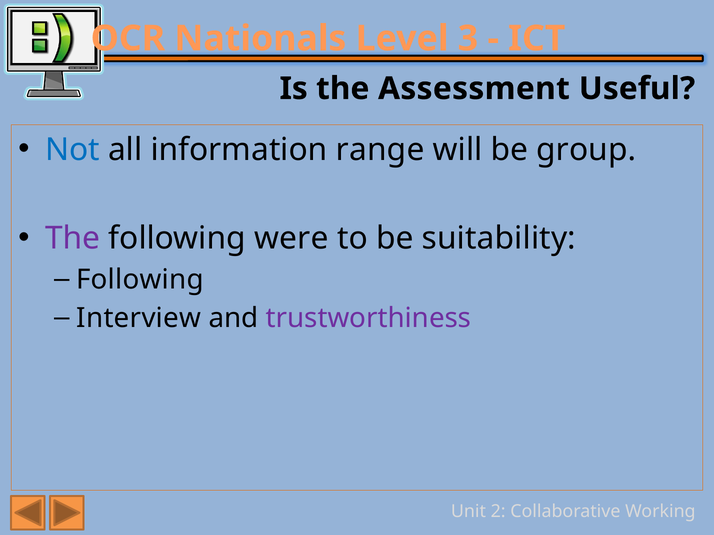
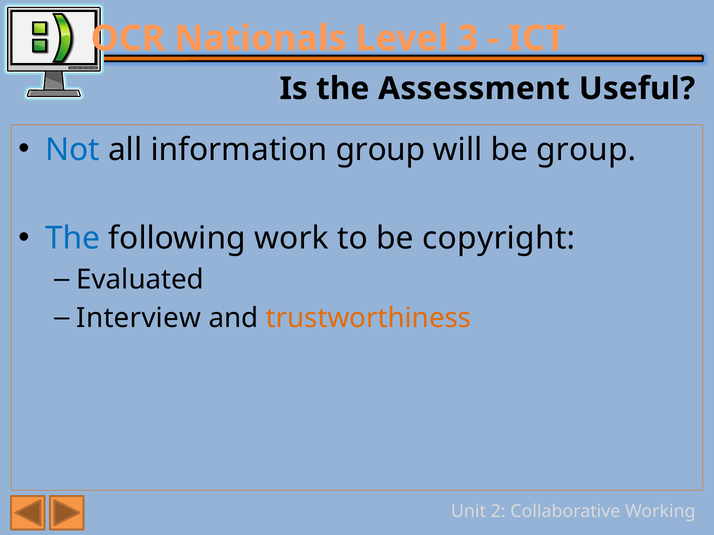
information range: range -> group
The at (73, 239) colour: purple -> blue
were: were -> work
suitability: suitability -> copyright
Following at (140, 280): Following -> Evaluated
trustworthiness colour: purple -> orange
